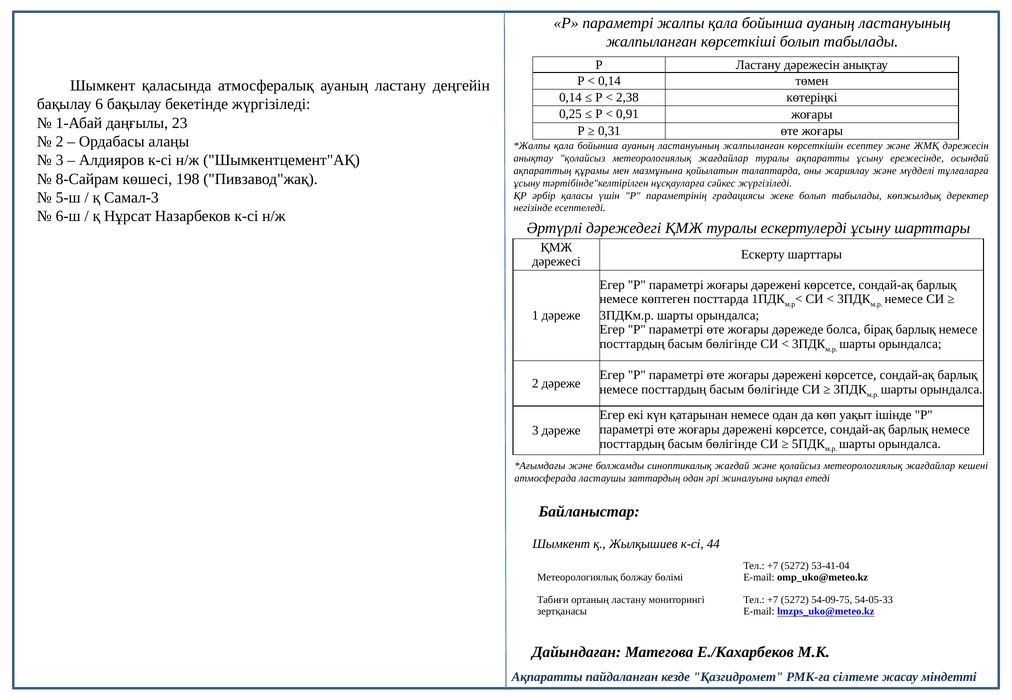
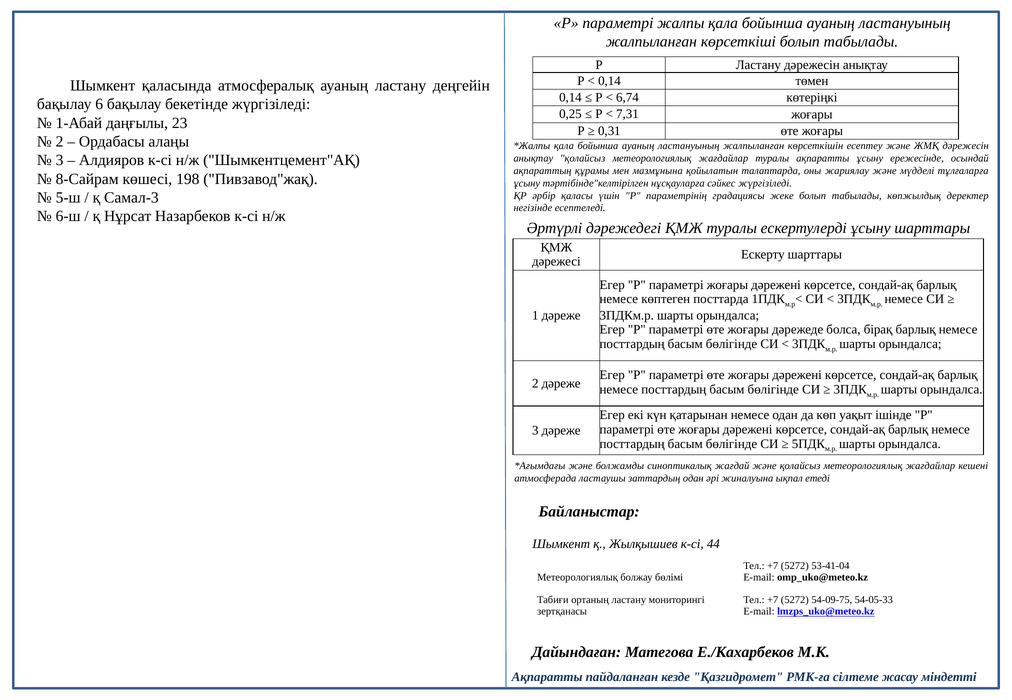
2,38: 2,38 -> 6,74
0,91: 0,91 -> 7,31
